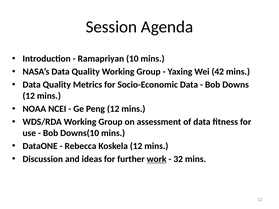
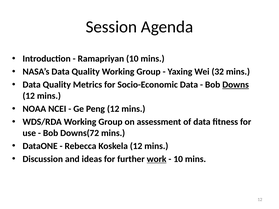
42: 42 -> 32
Downs underline: none -> present
Downs(10: Downs(10 -> Downs(72
32 at (178, 159): 32 -> 10
